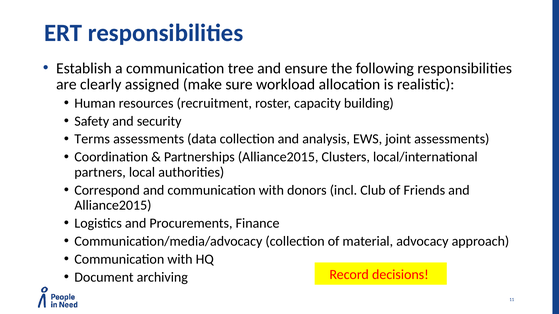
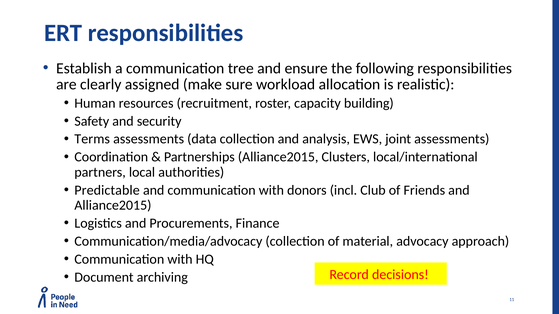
Correspond: Correspond -> Predictable
